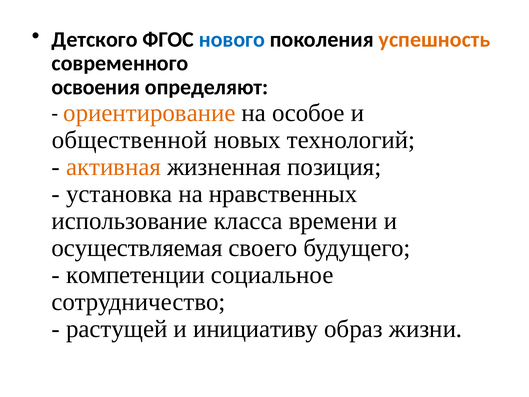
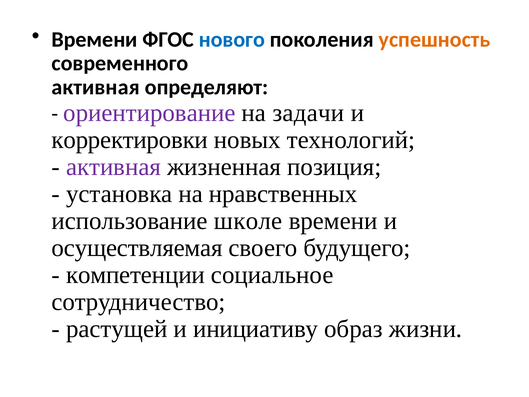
Детского at (95, 39): Детского -> Времени
освоения at (96, 87): освоения -> активная
ориентирование colour: orange -> purple
особое: особое -> задачи
общественной: общественной -> корректировки
активная at (113, 167) colour: orange -> purple
класса: класса -> школе
